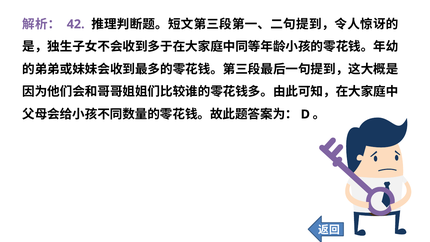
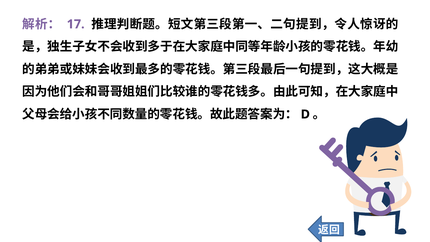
42: 42 -> 17
